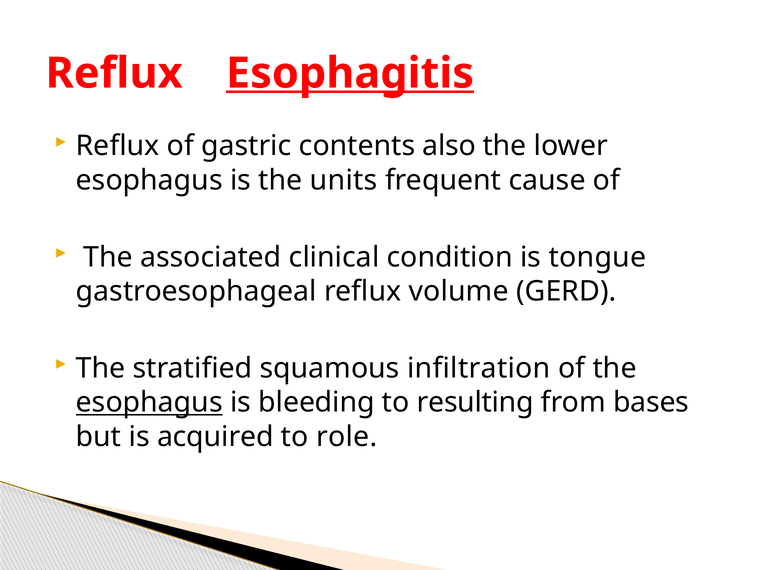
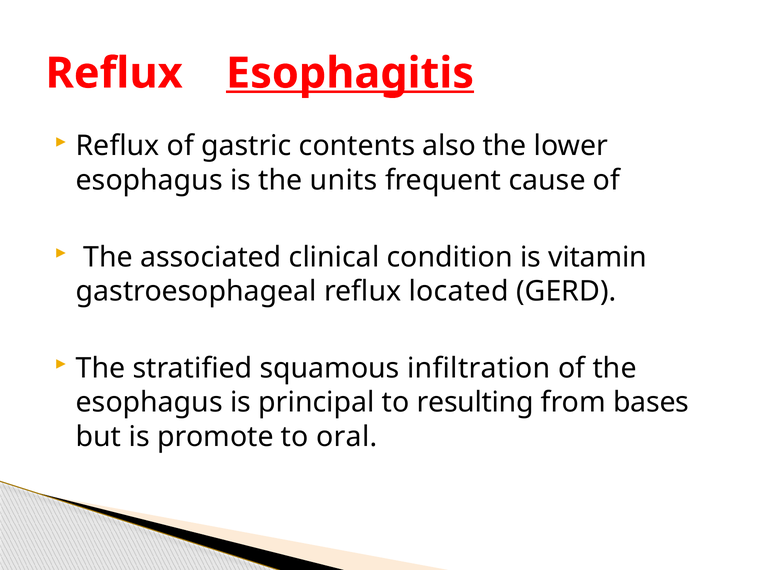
tongue: tongue -> vitamin
volume: volume -> located
esophagus at (149, 402) underline: present -> none
bleeding: bleeding -> principal
acquired: acquired -> promote
role: role -> oral
